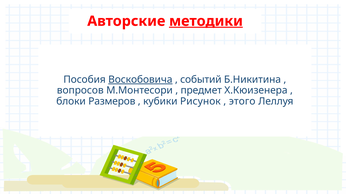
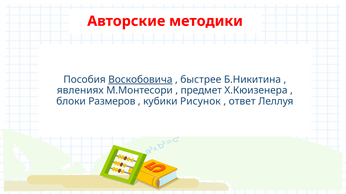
методики underline: present -> none
событий: событий -> быстрее
вопросов: вопросов -> явлениях
этого: этого -> ответ
